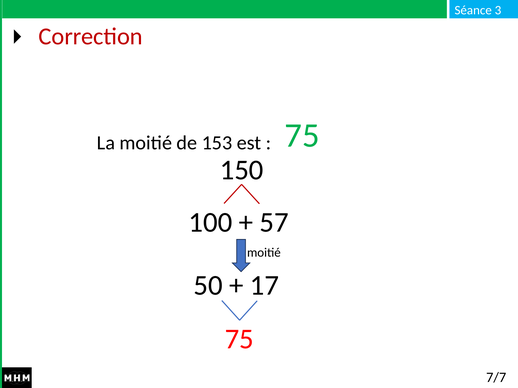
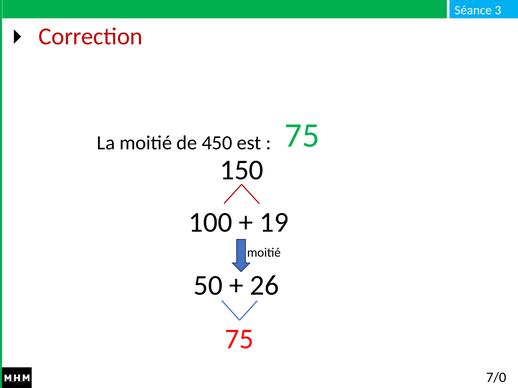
153: 153 -> 450
57: 57 -> 19
17: 17 -> 26
7/7: 7/7 -> 7/0
